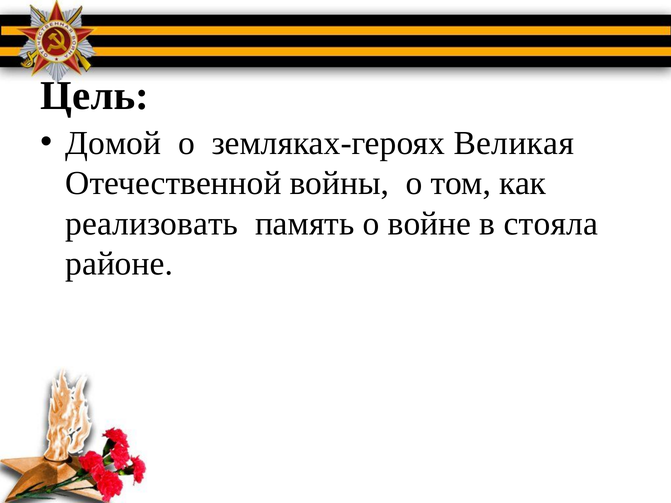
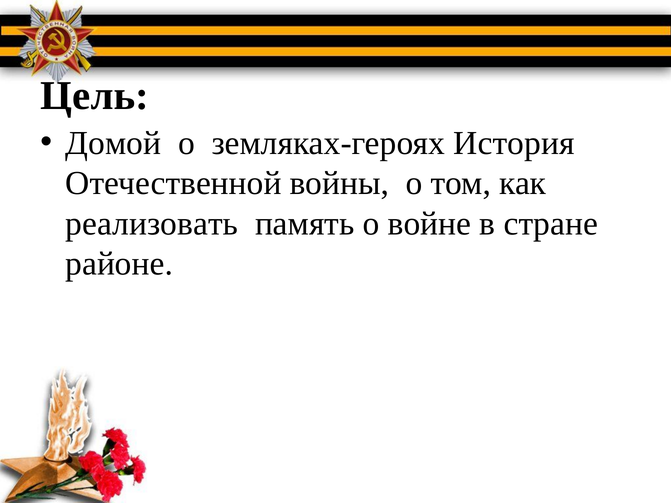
Великая: Великая -> История
стояла: стояла -> стране
